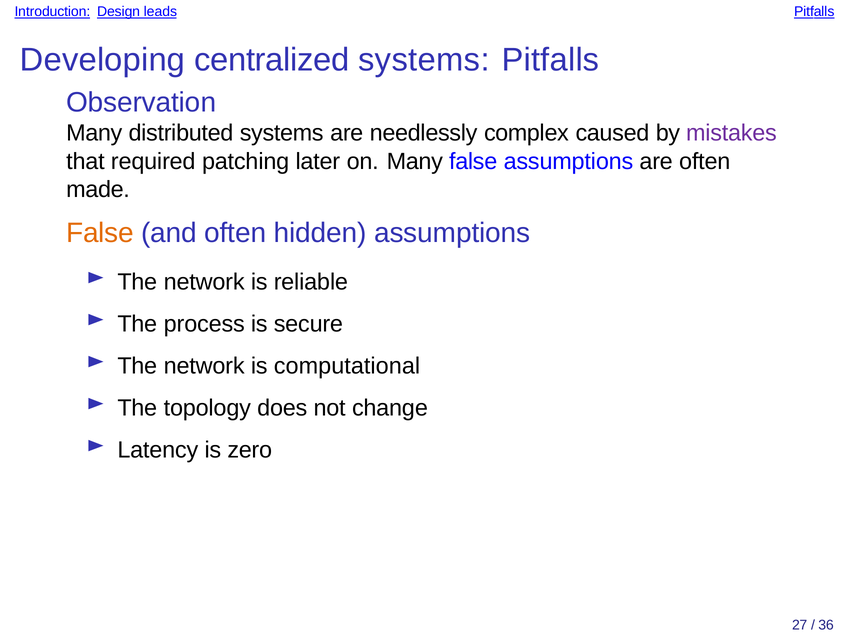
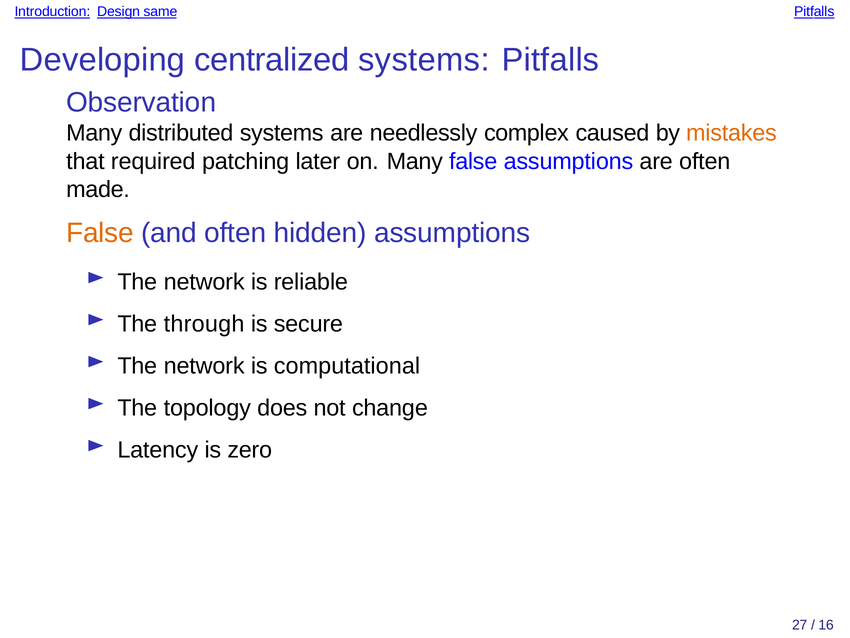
leads: leads -> same
mistakes colour: purple -> orange
process: process -> through
36: 36 -> 16
